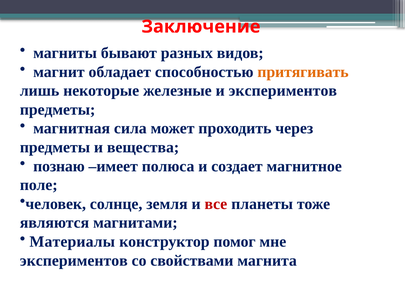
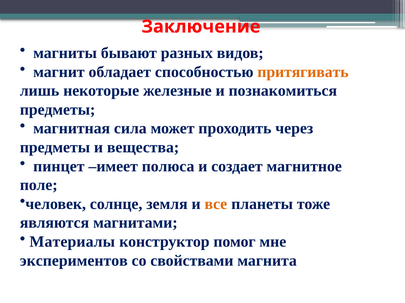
и экспериментов: экспериментов -> познакомиться
познаю: познаю -> пинцет
все colour: red -> orange
